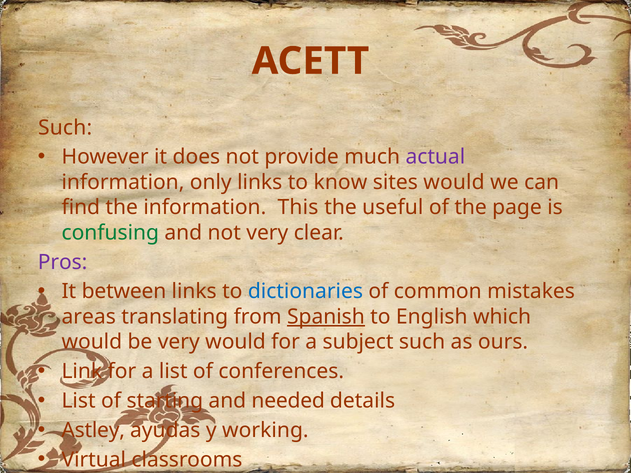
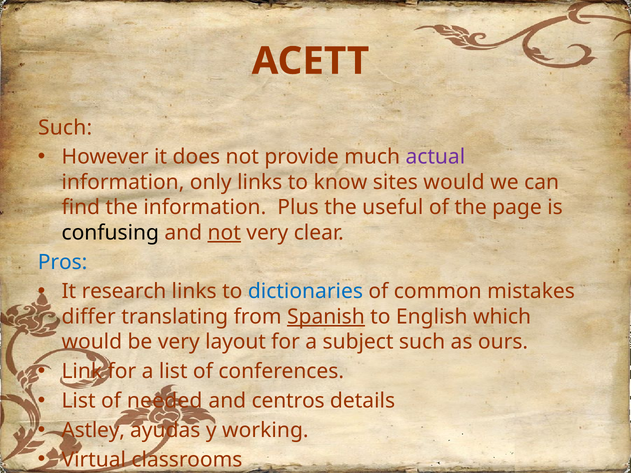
This: This -> Plus
confusing colour: green -> black
not at (224, 233) underline: none -> present
Pros colour: purple -> blue
between: between -> research
areas: areas -> differ
very would: would -> layout
starting: starting -> needed
needed: needed -> centros
